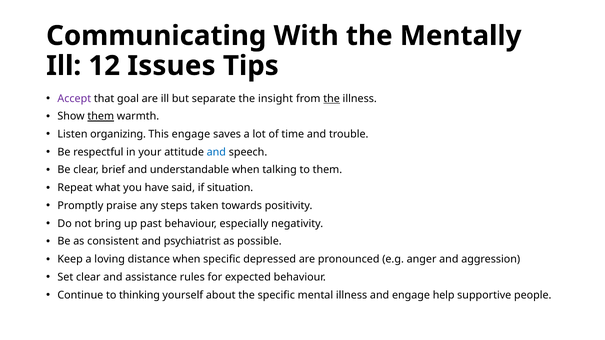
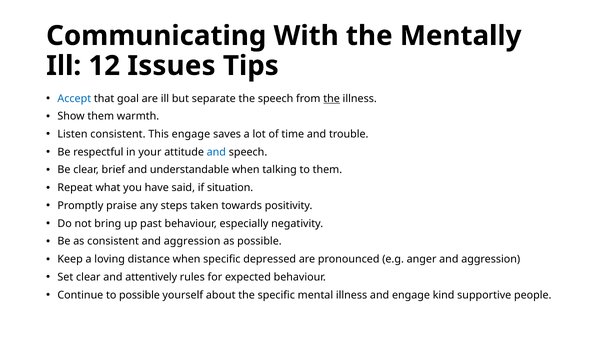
Accept colour: purple -> blue
the insight: insight -> speech
them at (101, 116) underline: present -> none
Listen organizing: organizing -> consistent
consistent and psychiatrist: psychiatrist -> aggression
assistance: assistance -> attentively
to thinking: thinking -> possible
help: help -> kind
